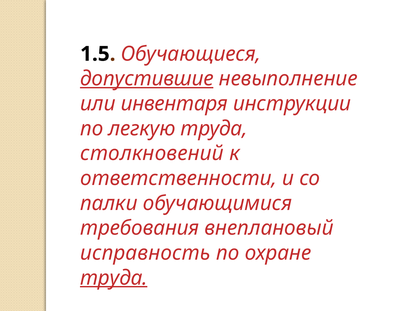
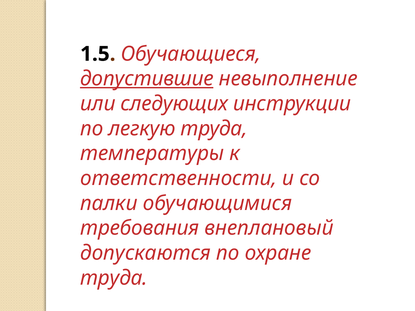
инвентаря: инвентаря -> следующих
столкновений: столкновений -> температуры
исправность: исправность -> допускаются
труда at (114, 278) underline: present -> none
